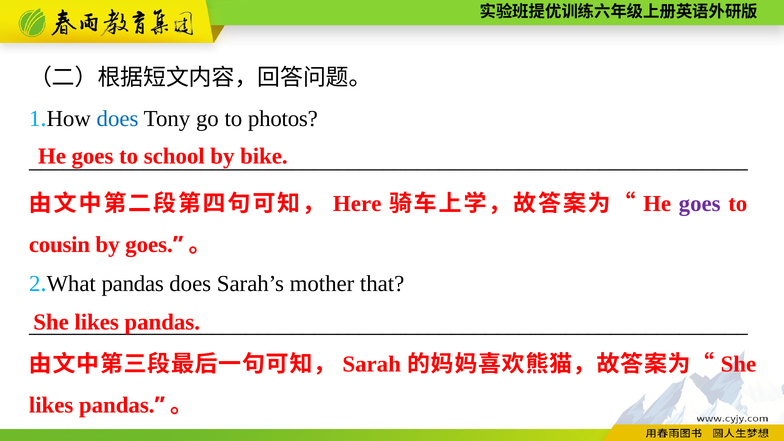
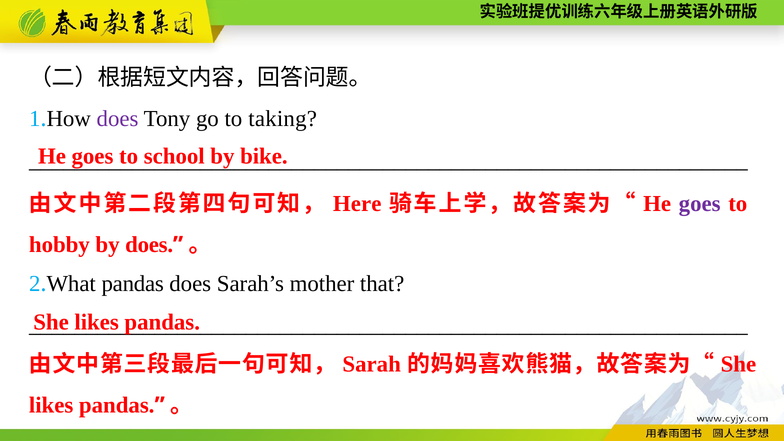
does at (118, 119) colour: blue -> purple
photos: photos -> taking
cousin: cousin -> hobby
by goes: goes -> does
